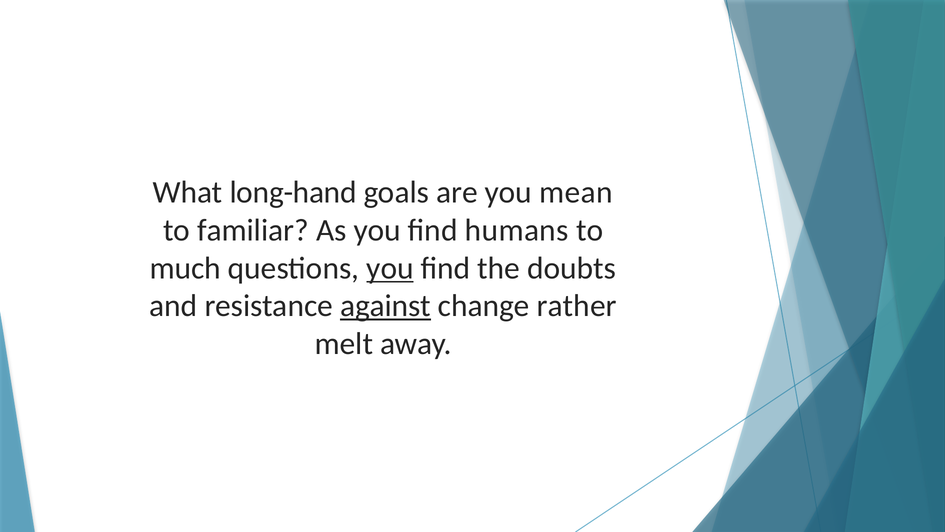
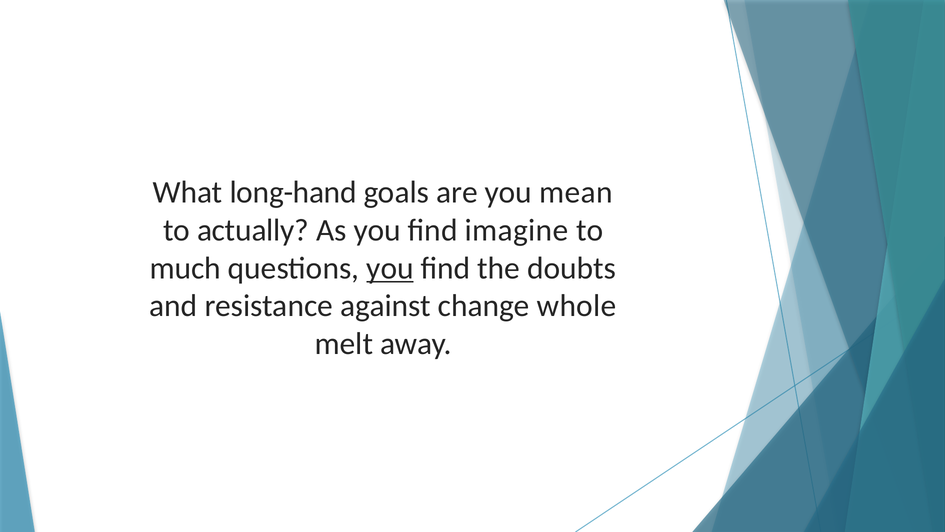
familiar: familiar -> actually
humans: humans -> imagine
against underline: present -> none
rather: rather -> whole
